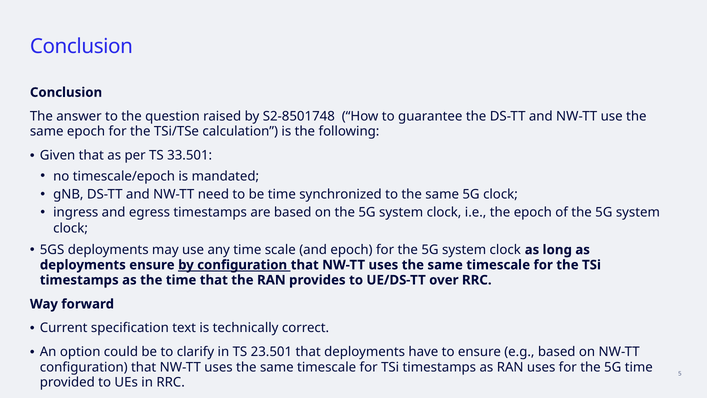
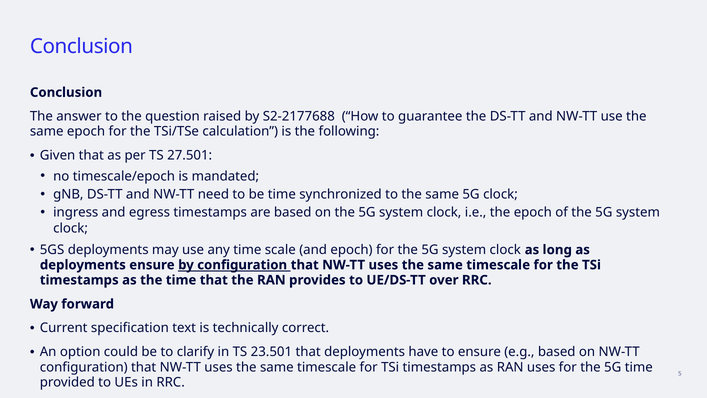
S2-8501748: S2-8501748 -> S2-2177688
33.501: 33.501 -> 27.501
